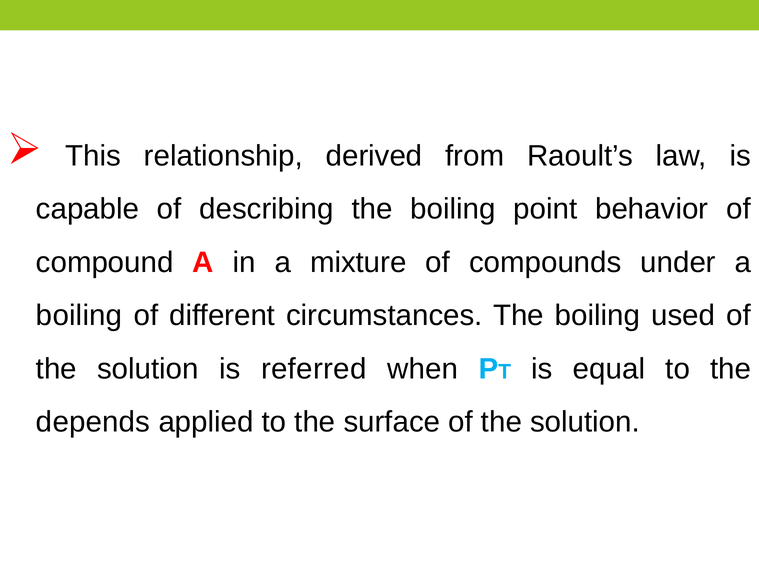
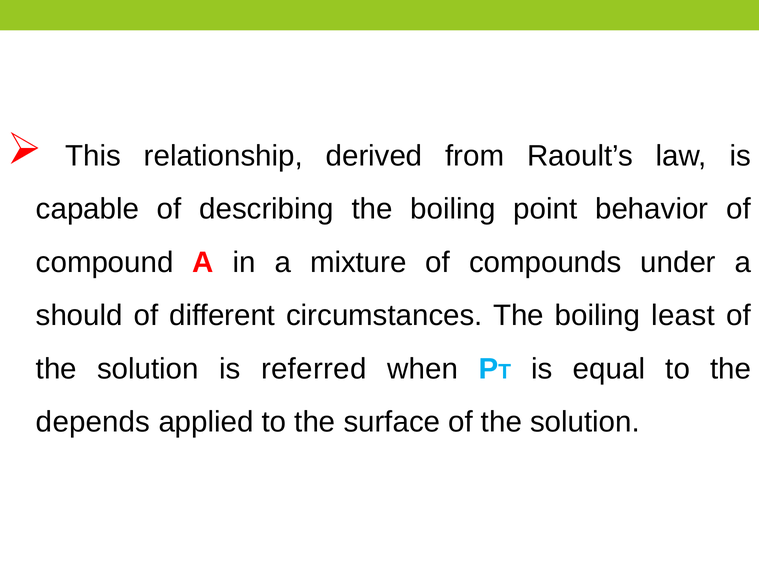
boiling at (79, 315): boiling -> should
used: used -> least
